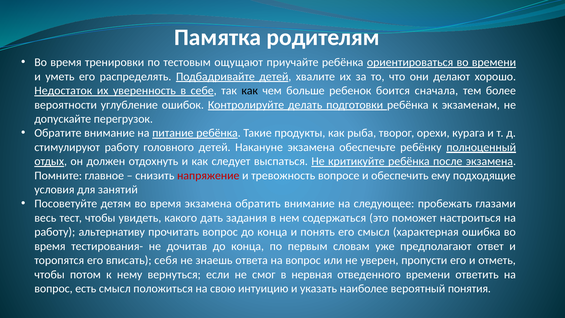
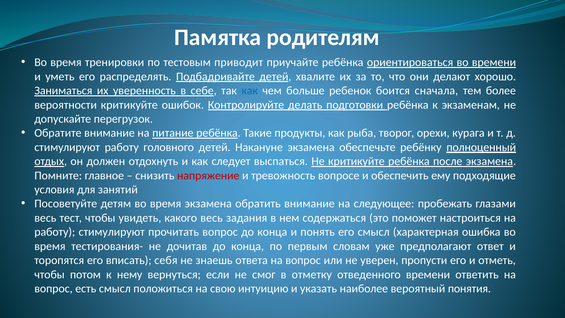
ощущают: ощущают -> приводит
Недостаток: Недостаток -> Заниматься
как at (250, 91) colour: black -> blue
вероятности углубление: углубление -> критикуйте
какого дать: дать -> весь
работу альтернативу: альтернативу -> стимулируют
нервная: нервная -> отметку
